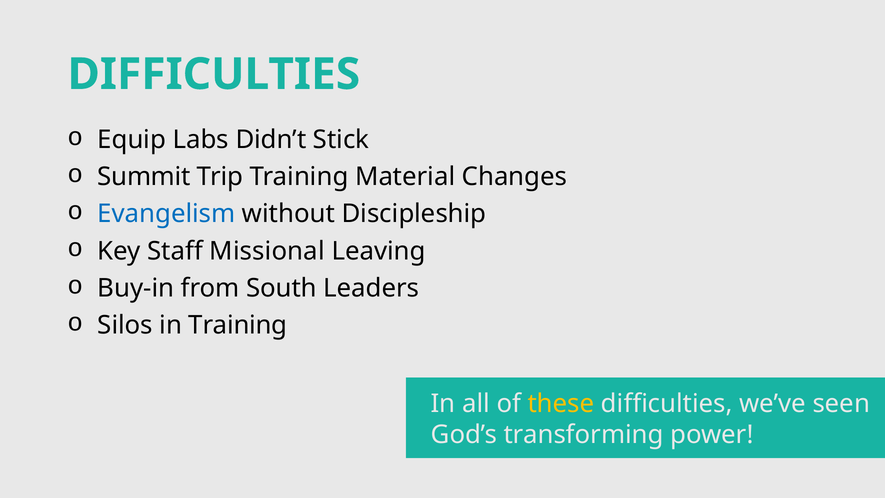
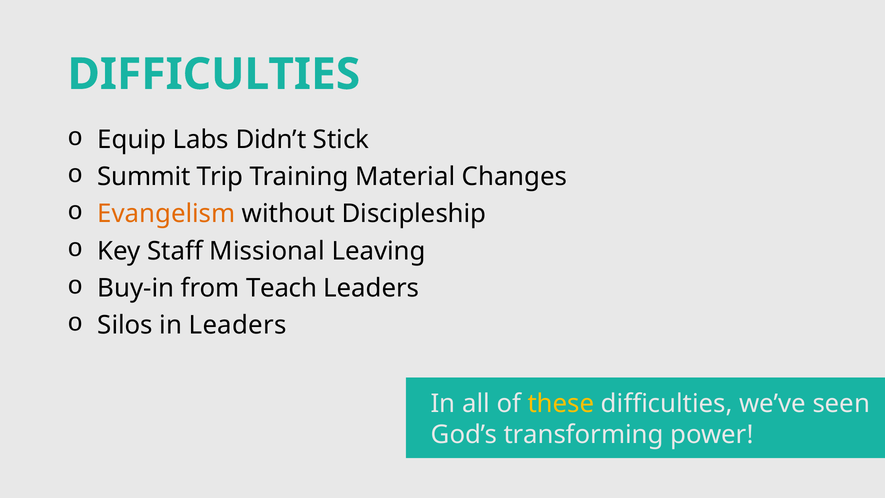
Evangelism colour: blue -> orange
South: South -> Teach
in Training: Training -> Leaders
